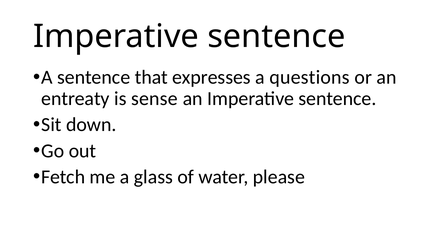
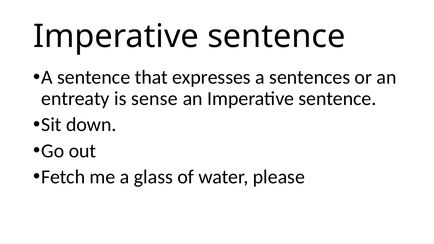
questions: questions -> sentences
